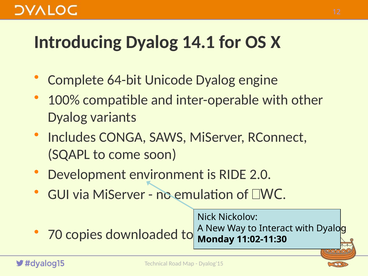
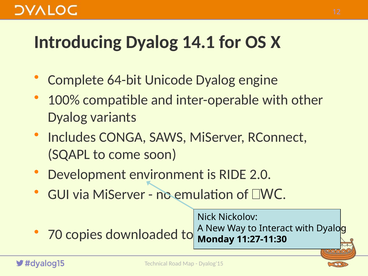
11:02-11:30: 11:02-11:30 -> 11:27-11:30
